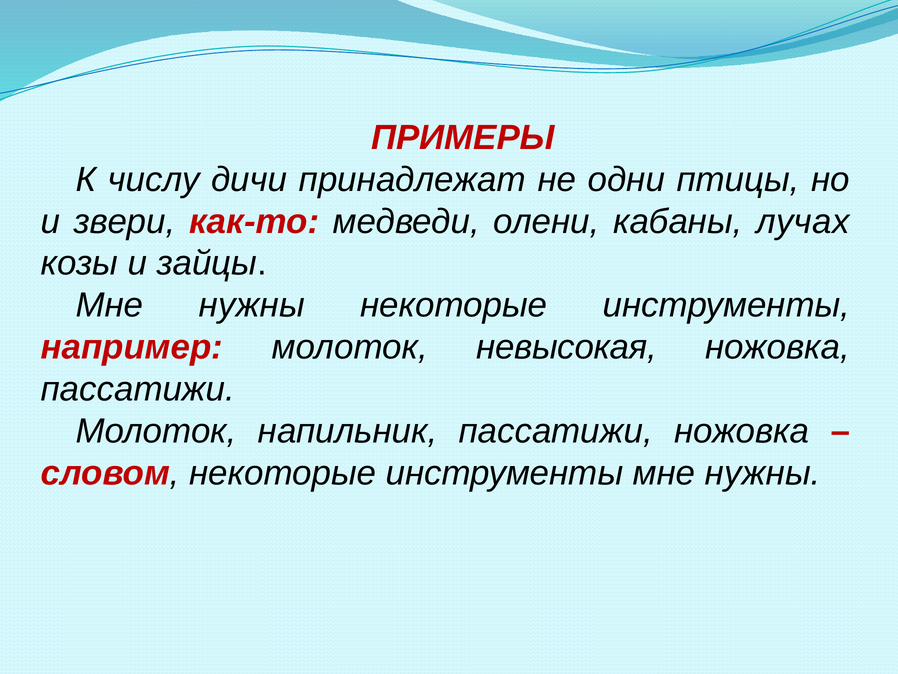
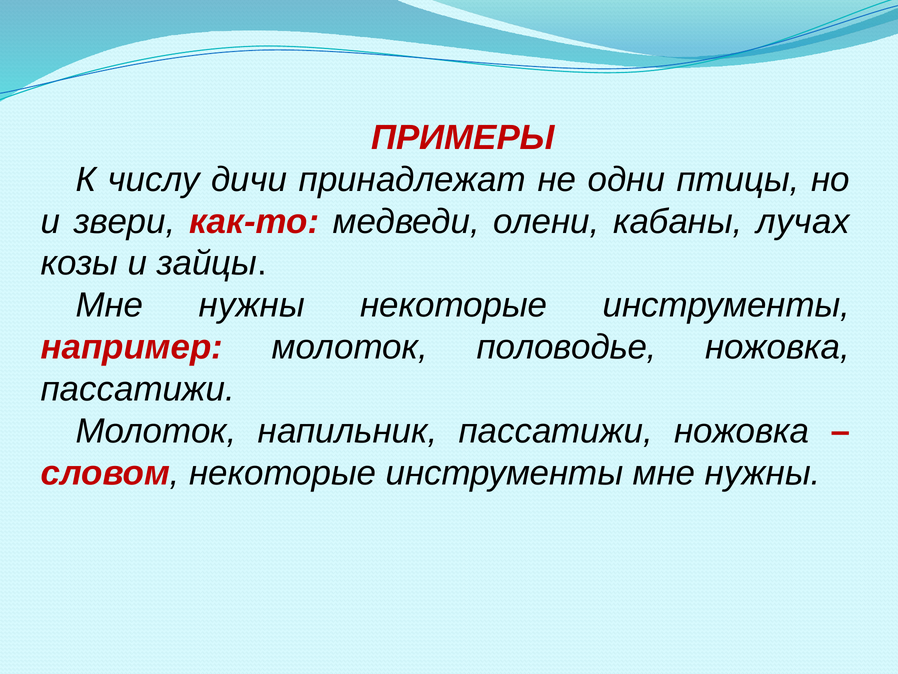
невысокая: невысокая -> половодье
